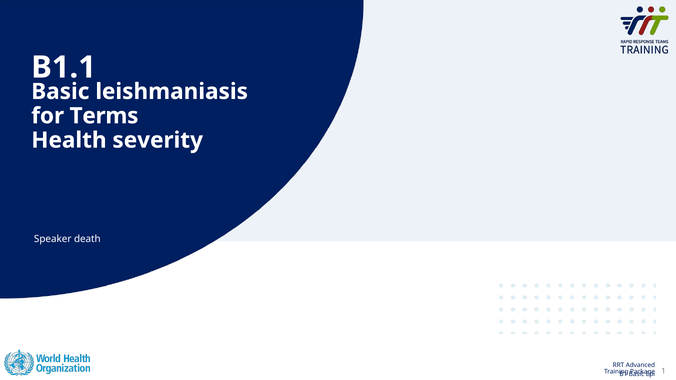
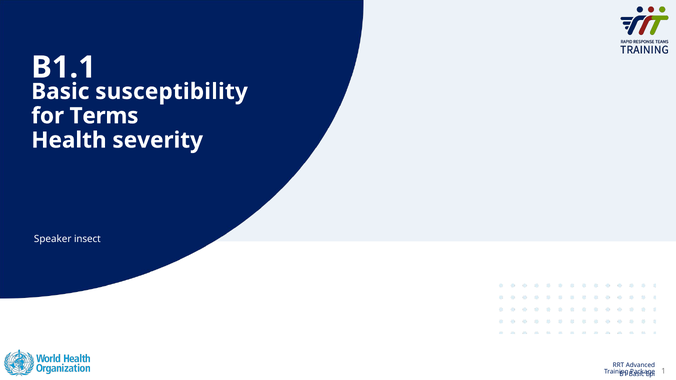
leishmaniasis: leishmaniasis -> susceptibility
death: death -> insect
